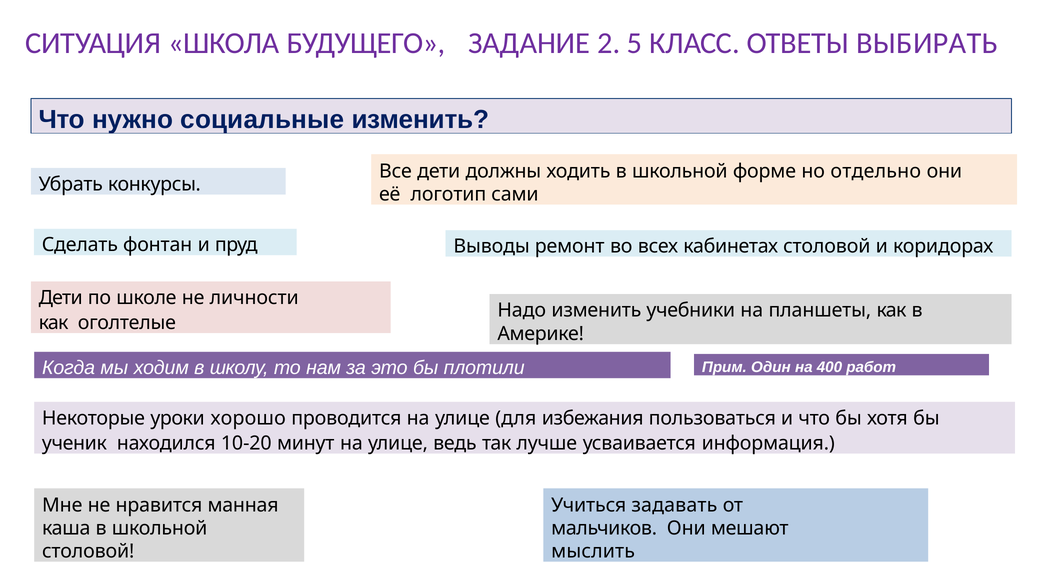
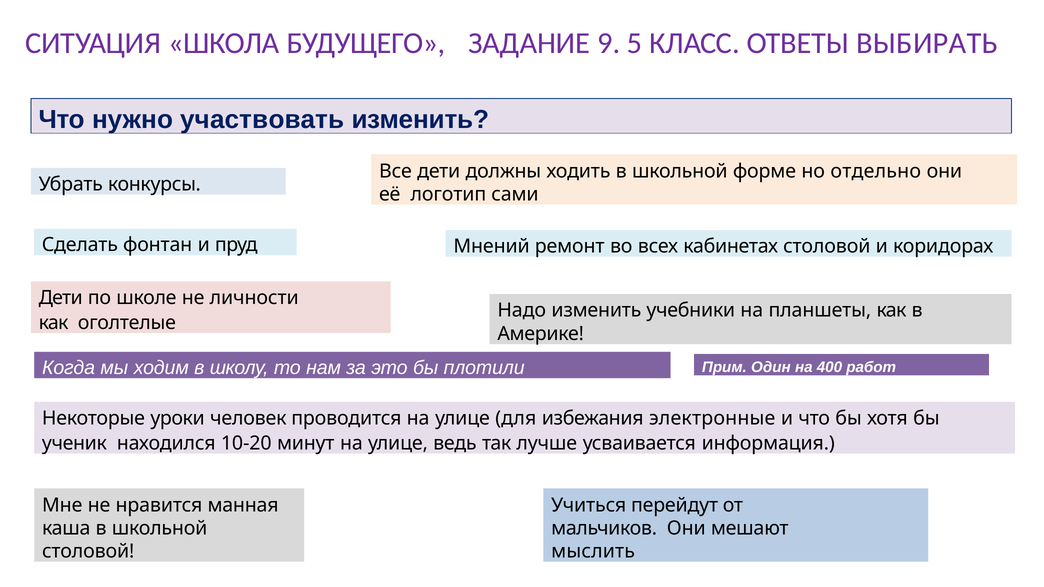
2: 2 -> 9
социальные: социальные -> участвовать
Выводы: Выводы -> Мнений
хорошо: хорошо -> человек
пользоваться: пользоваться -> электронные
задавать: задавать -> перейдут
